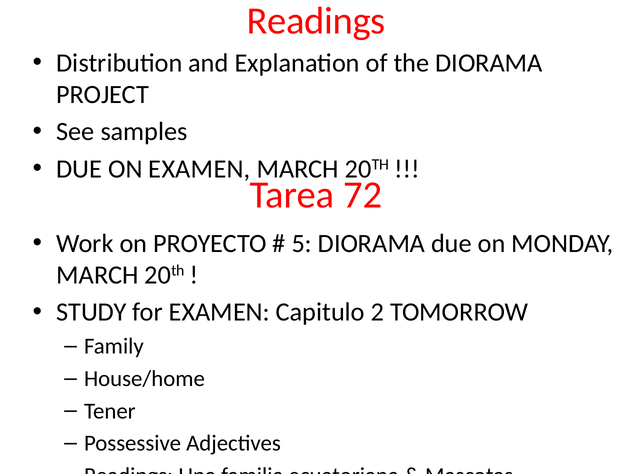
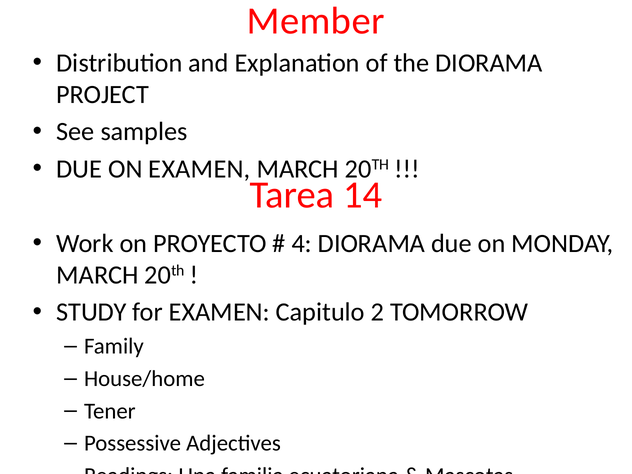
Readings at (316, 21): Readings -> Member
72: 72 -> 14
5: 5 -> 4
